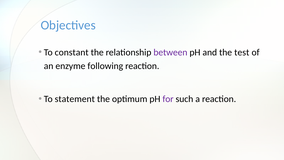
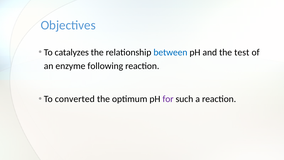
constant: constant -> catalyzes
between colour: purple -> blue
statement: statement -> converted
